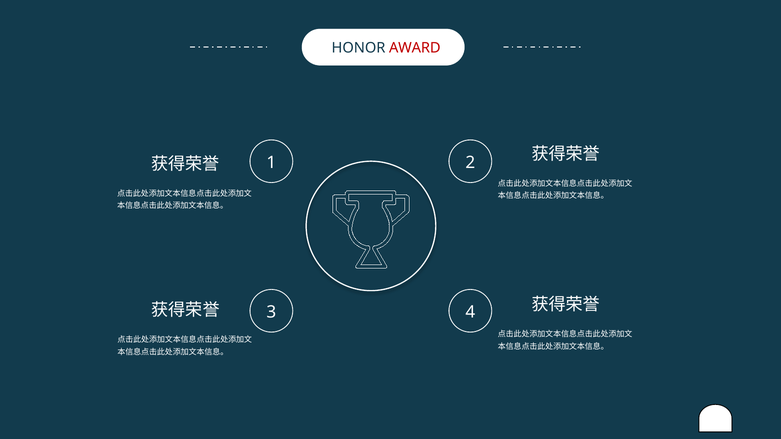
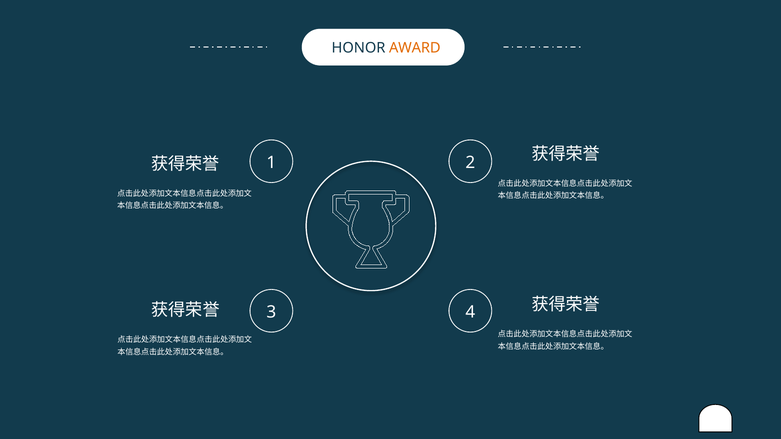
AWARD colour: red -> orange
